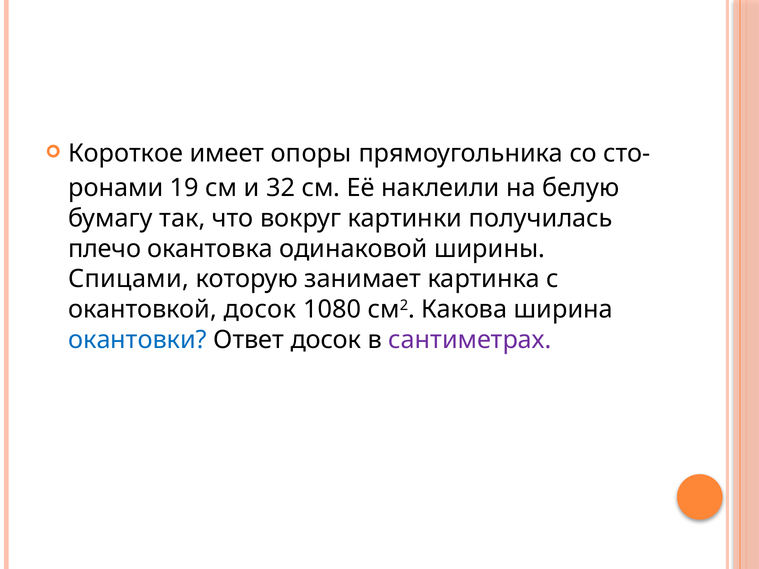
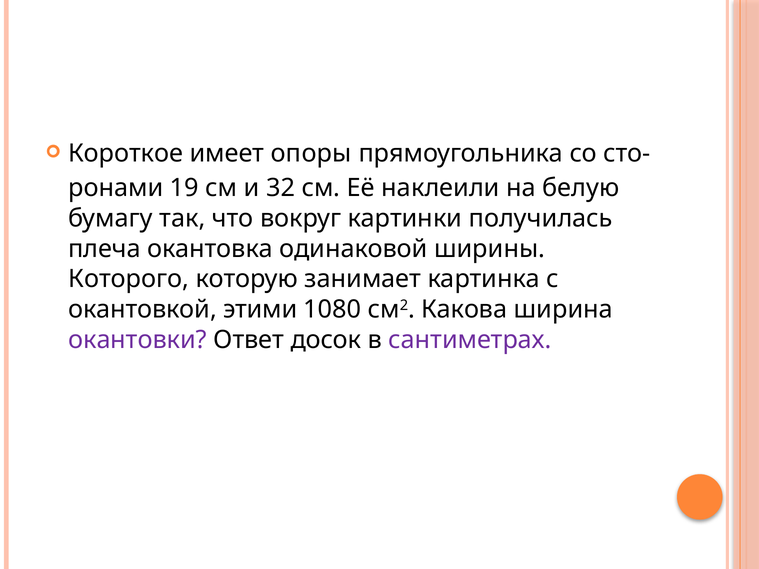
плечо: плечо -> плеча
Спицами: Спицами -> Которого
окантовкой досок: досок -> этими
окантовки colour: blue -> purple
